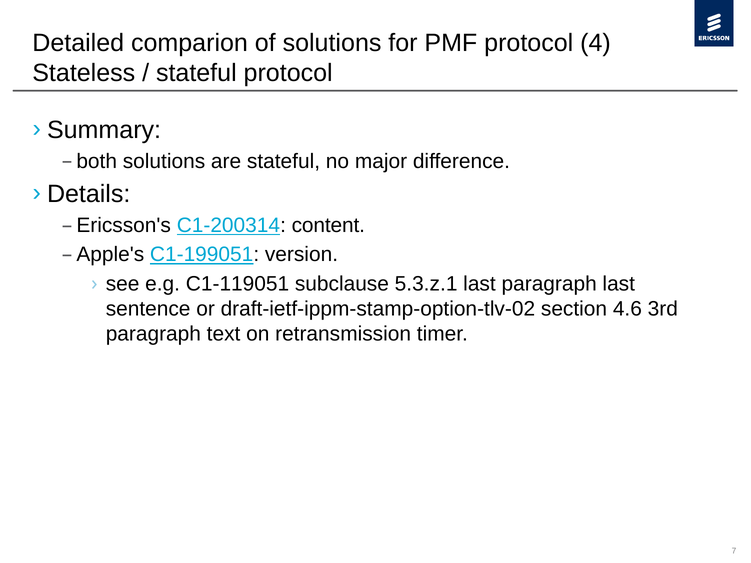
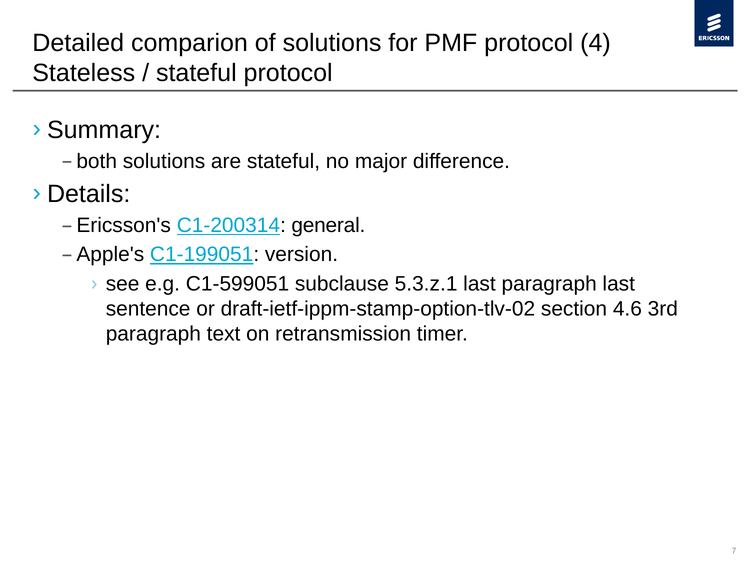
content: content -> general
C1-119051: C1-119051 -> C1-599051
